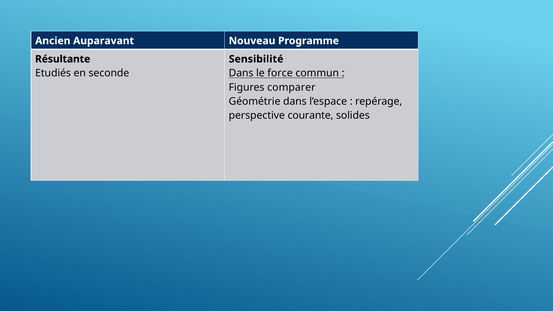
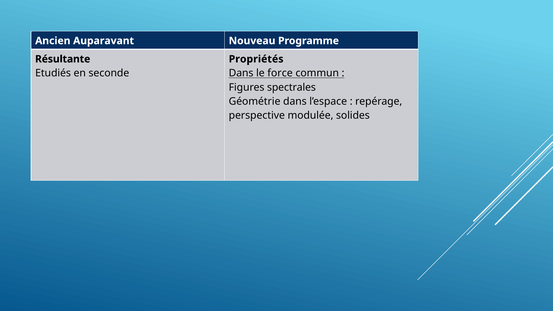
Sensibilité: Sensibilité -> Propriétés
comparer: comparer -> spectrales
courante: courante -> modulée
